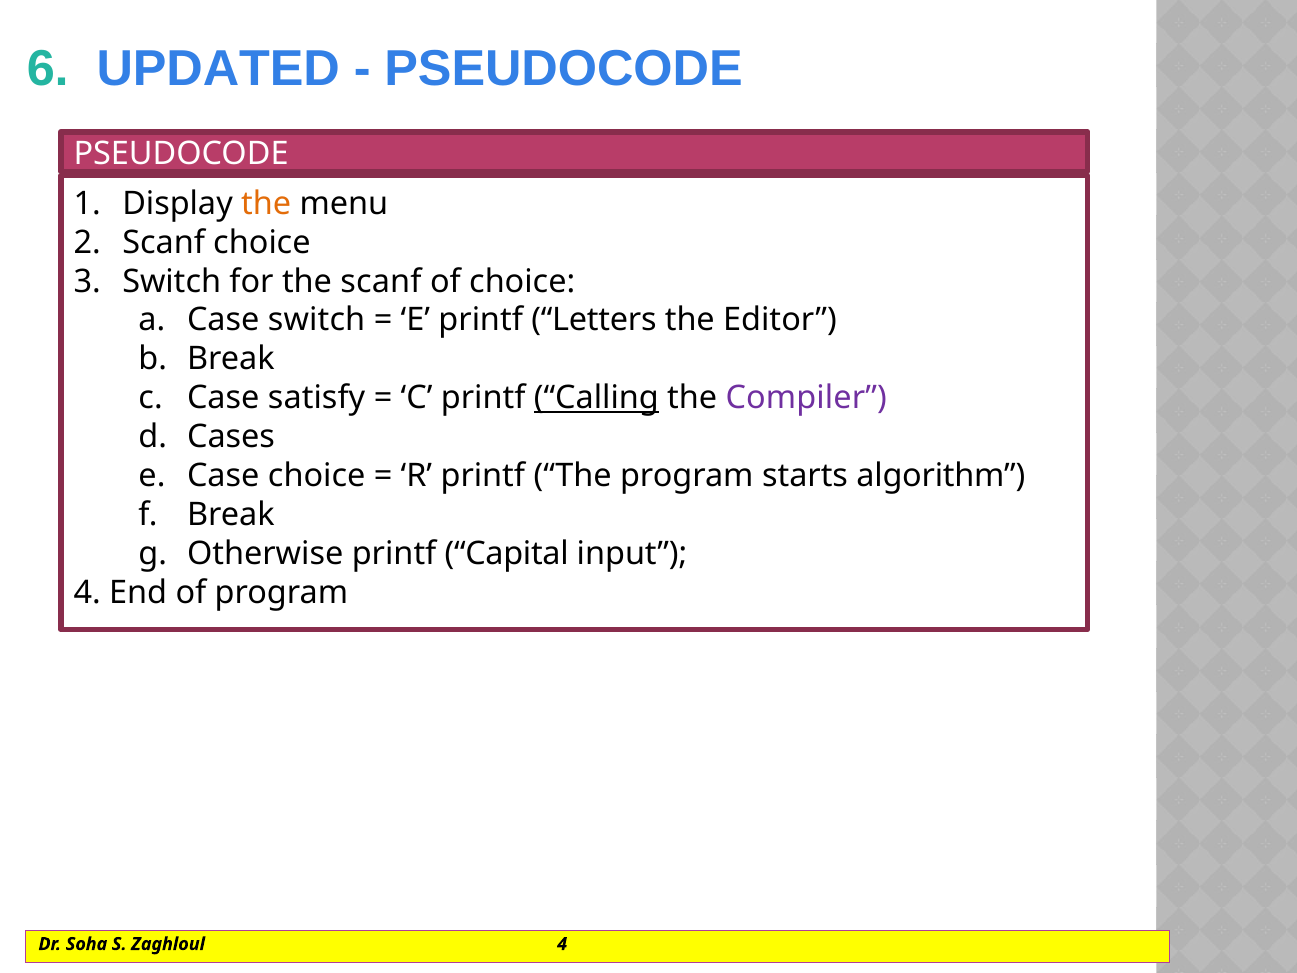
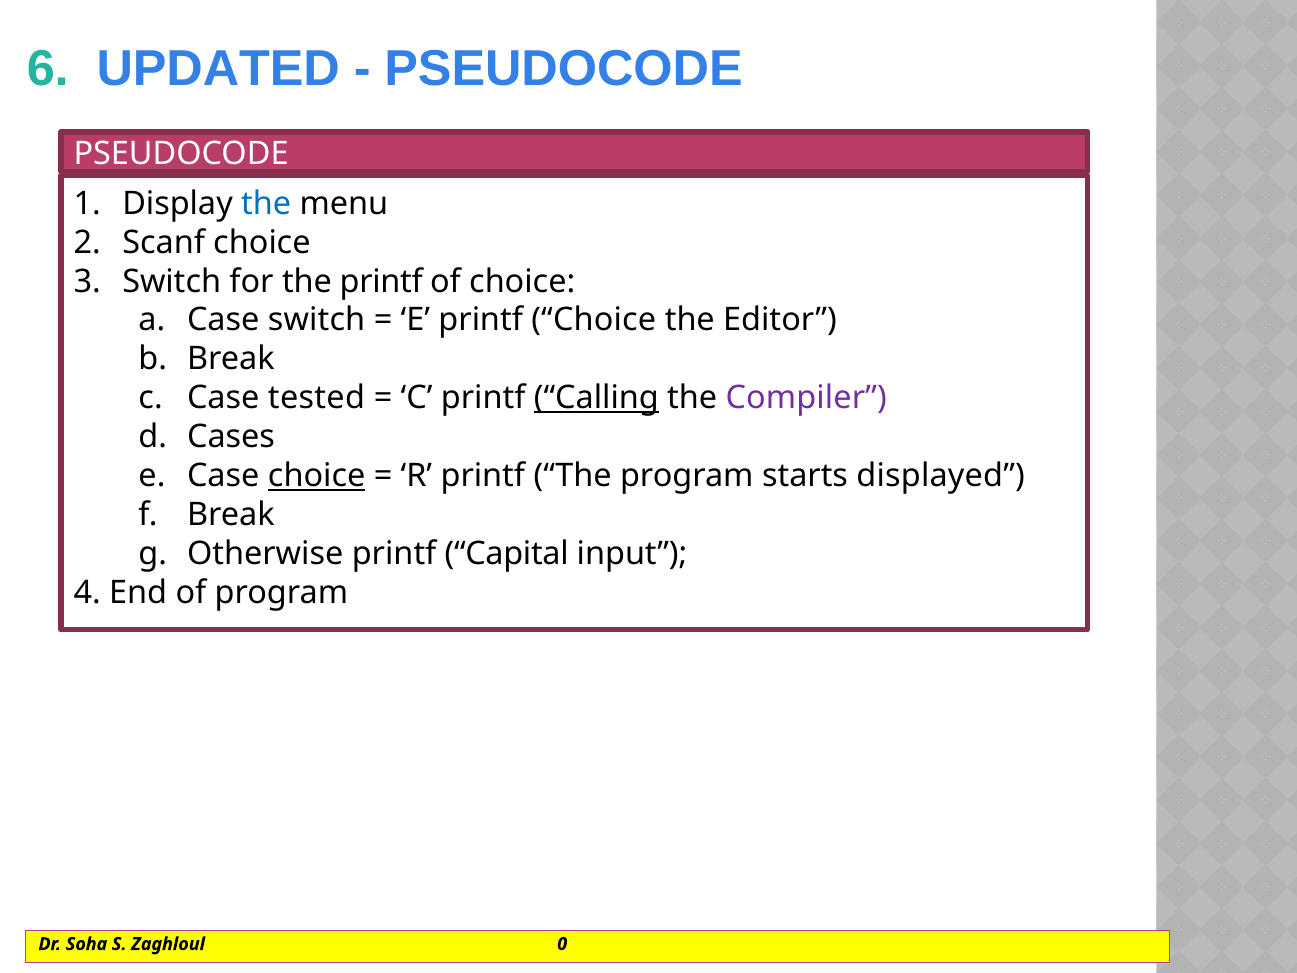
the at (266, 203) colour: orange -> blue
the scanf: scanf -> printf
printf Letters: Letters -> Choice
satisfy: satisfy -> tested
choice at (317, 476) underline: none -> present
algorithm: algorithm -> displayed
Zaghloul 4: 4 -> 0
